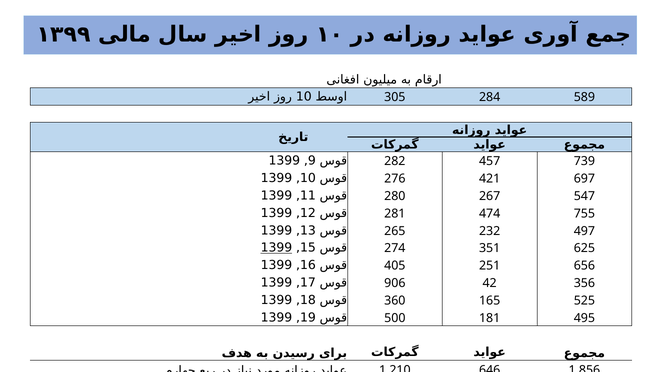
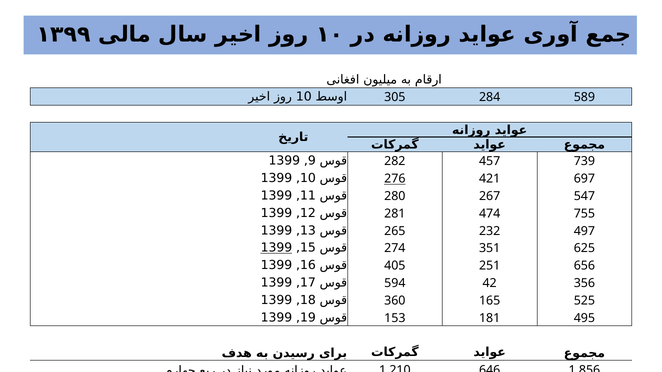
276 underline: none -> present
906: 906 -> 594
500: 500 -> 153
